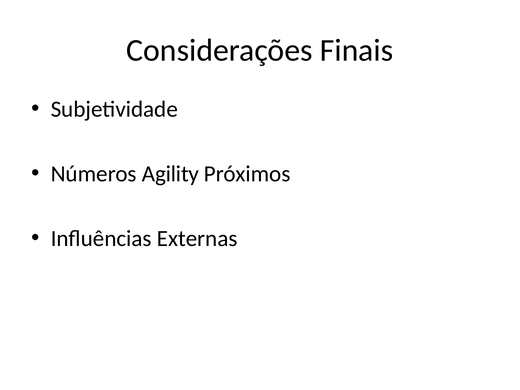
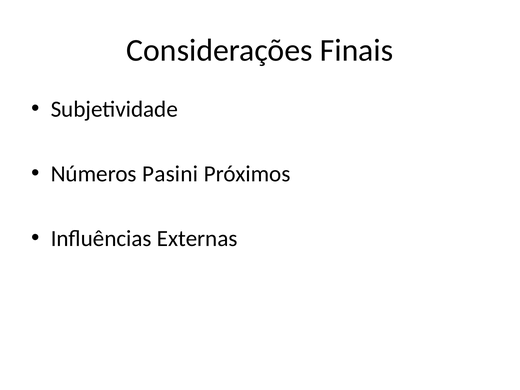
Agility: Agility -> Pasini
